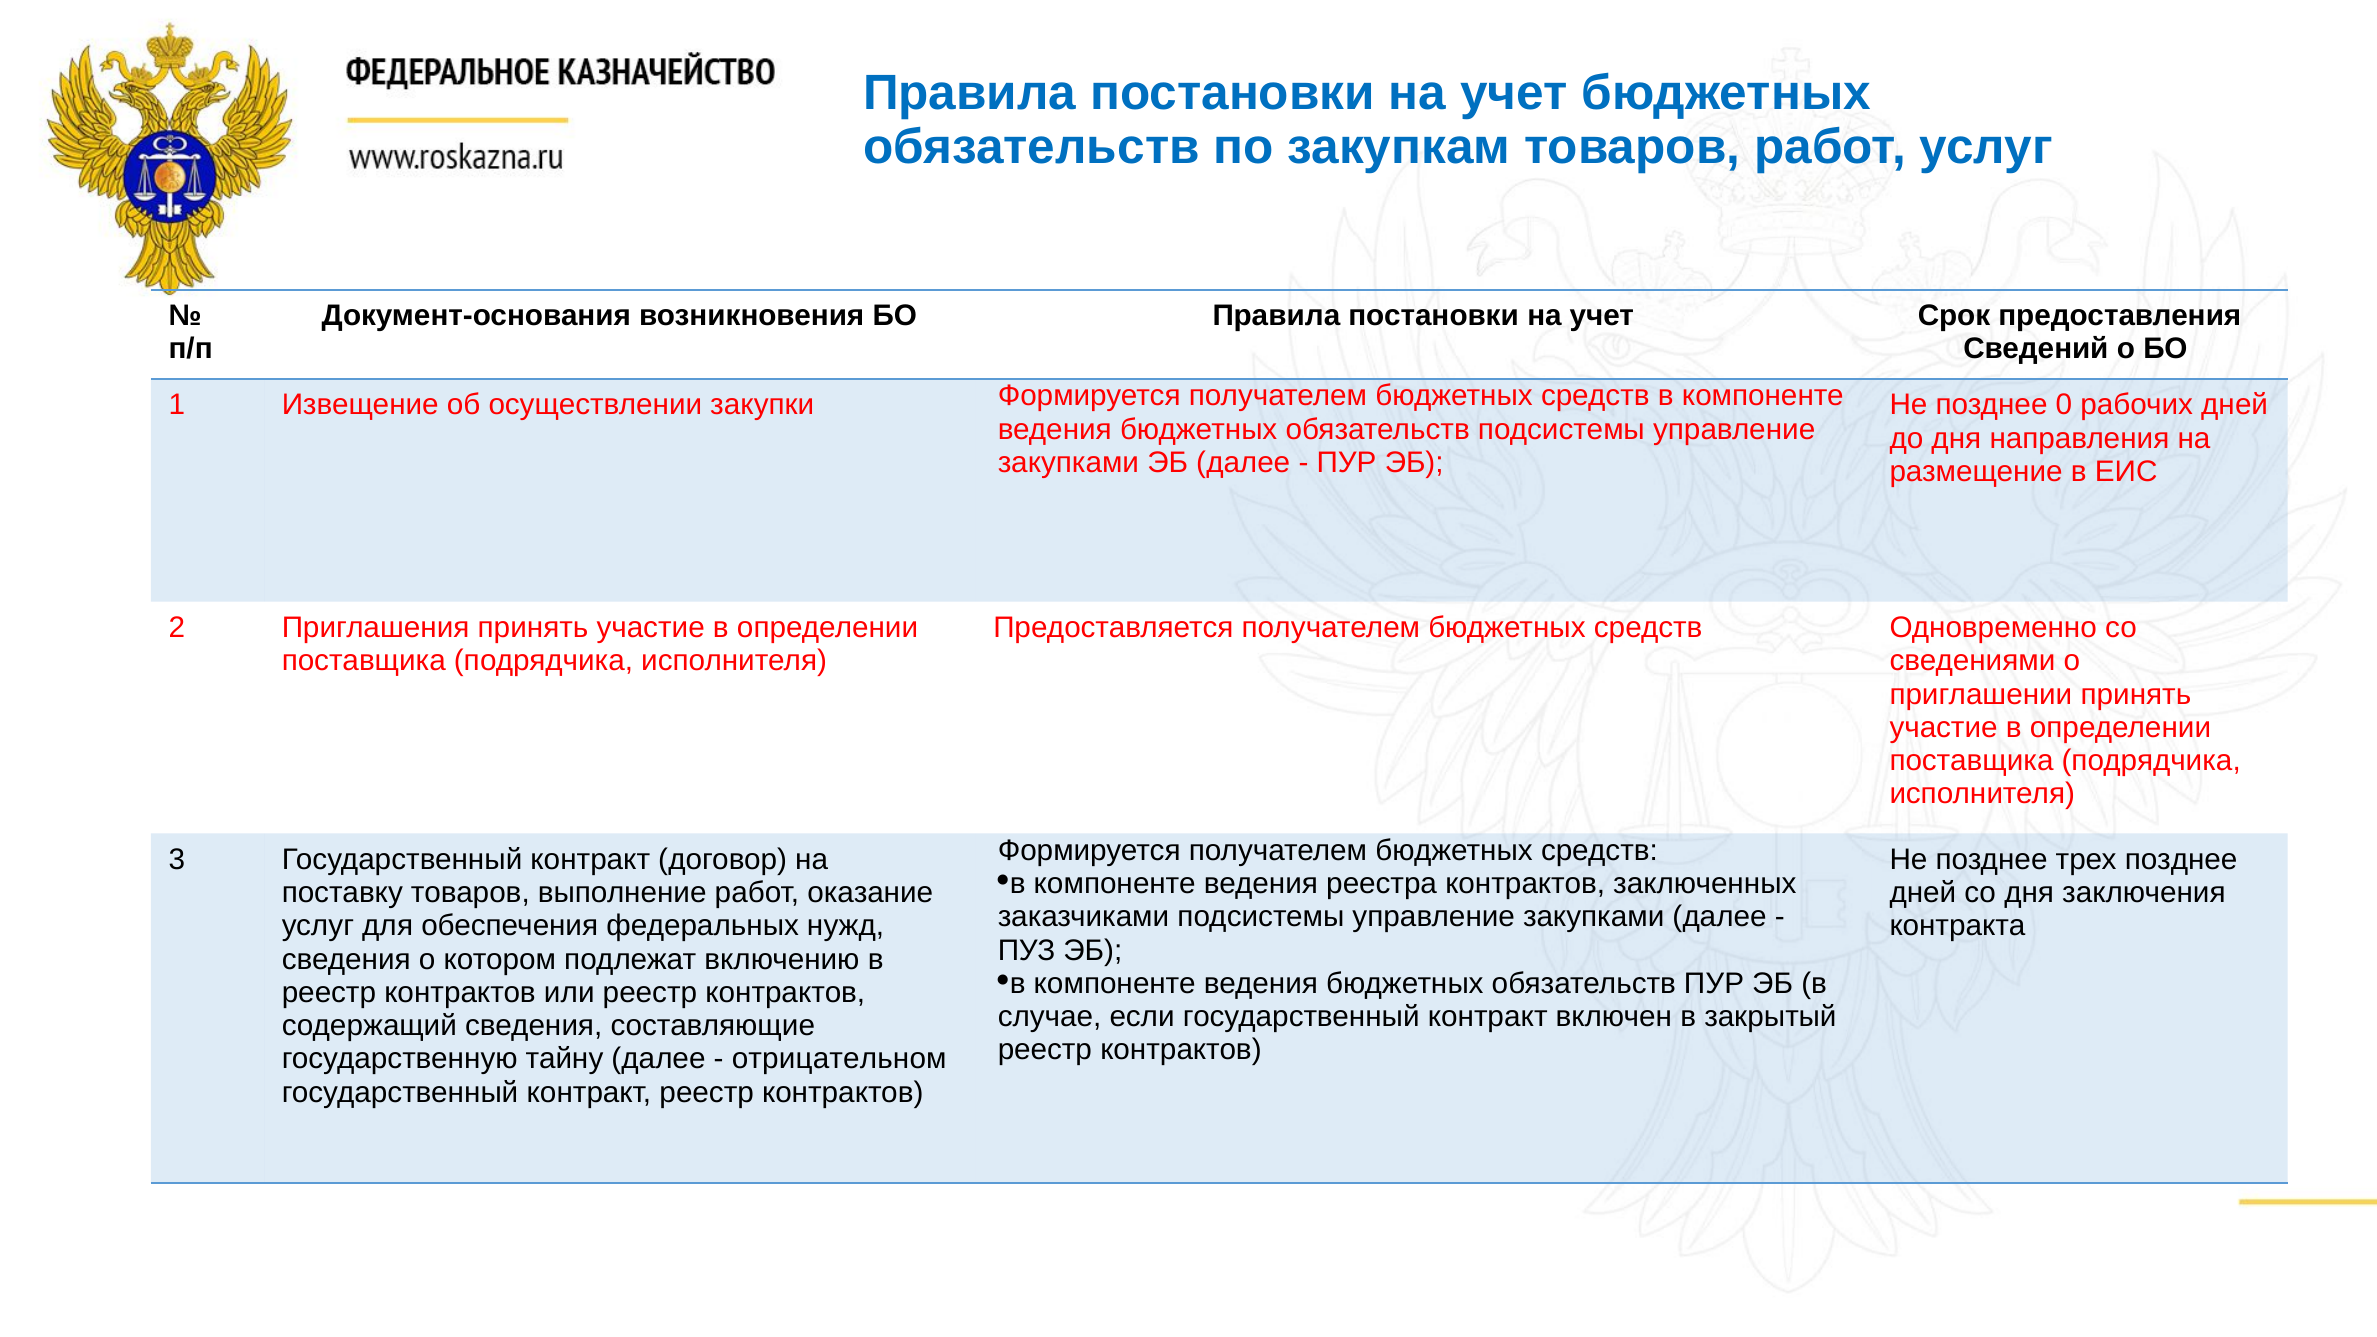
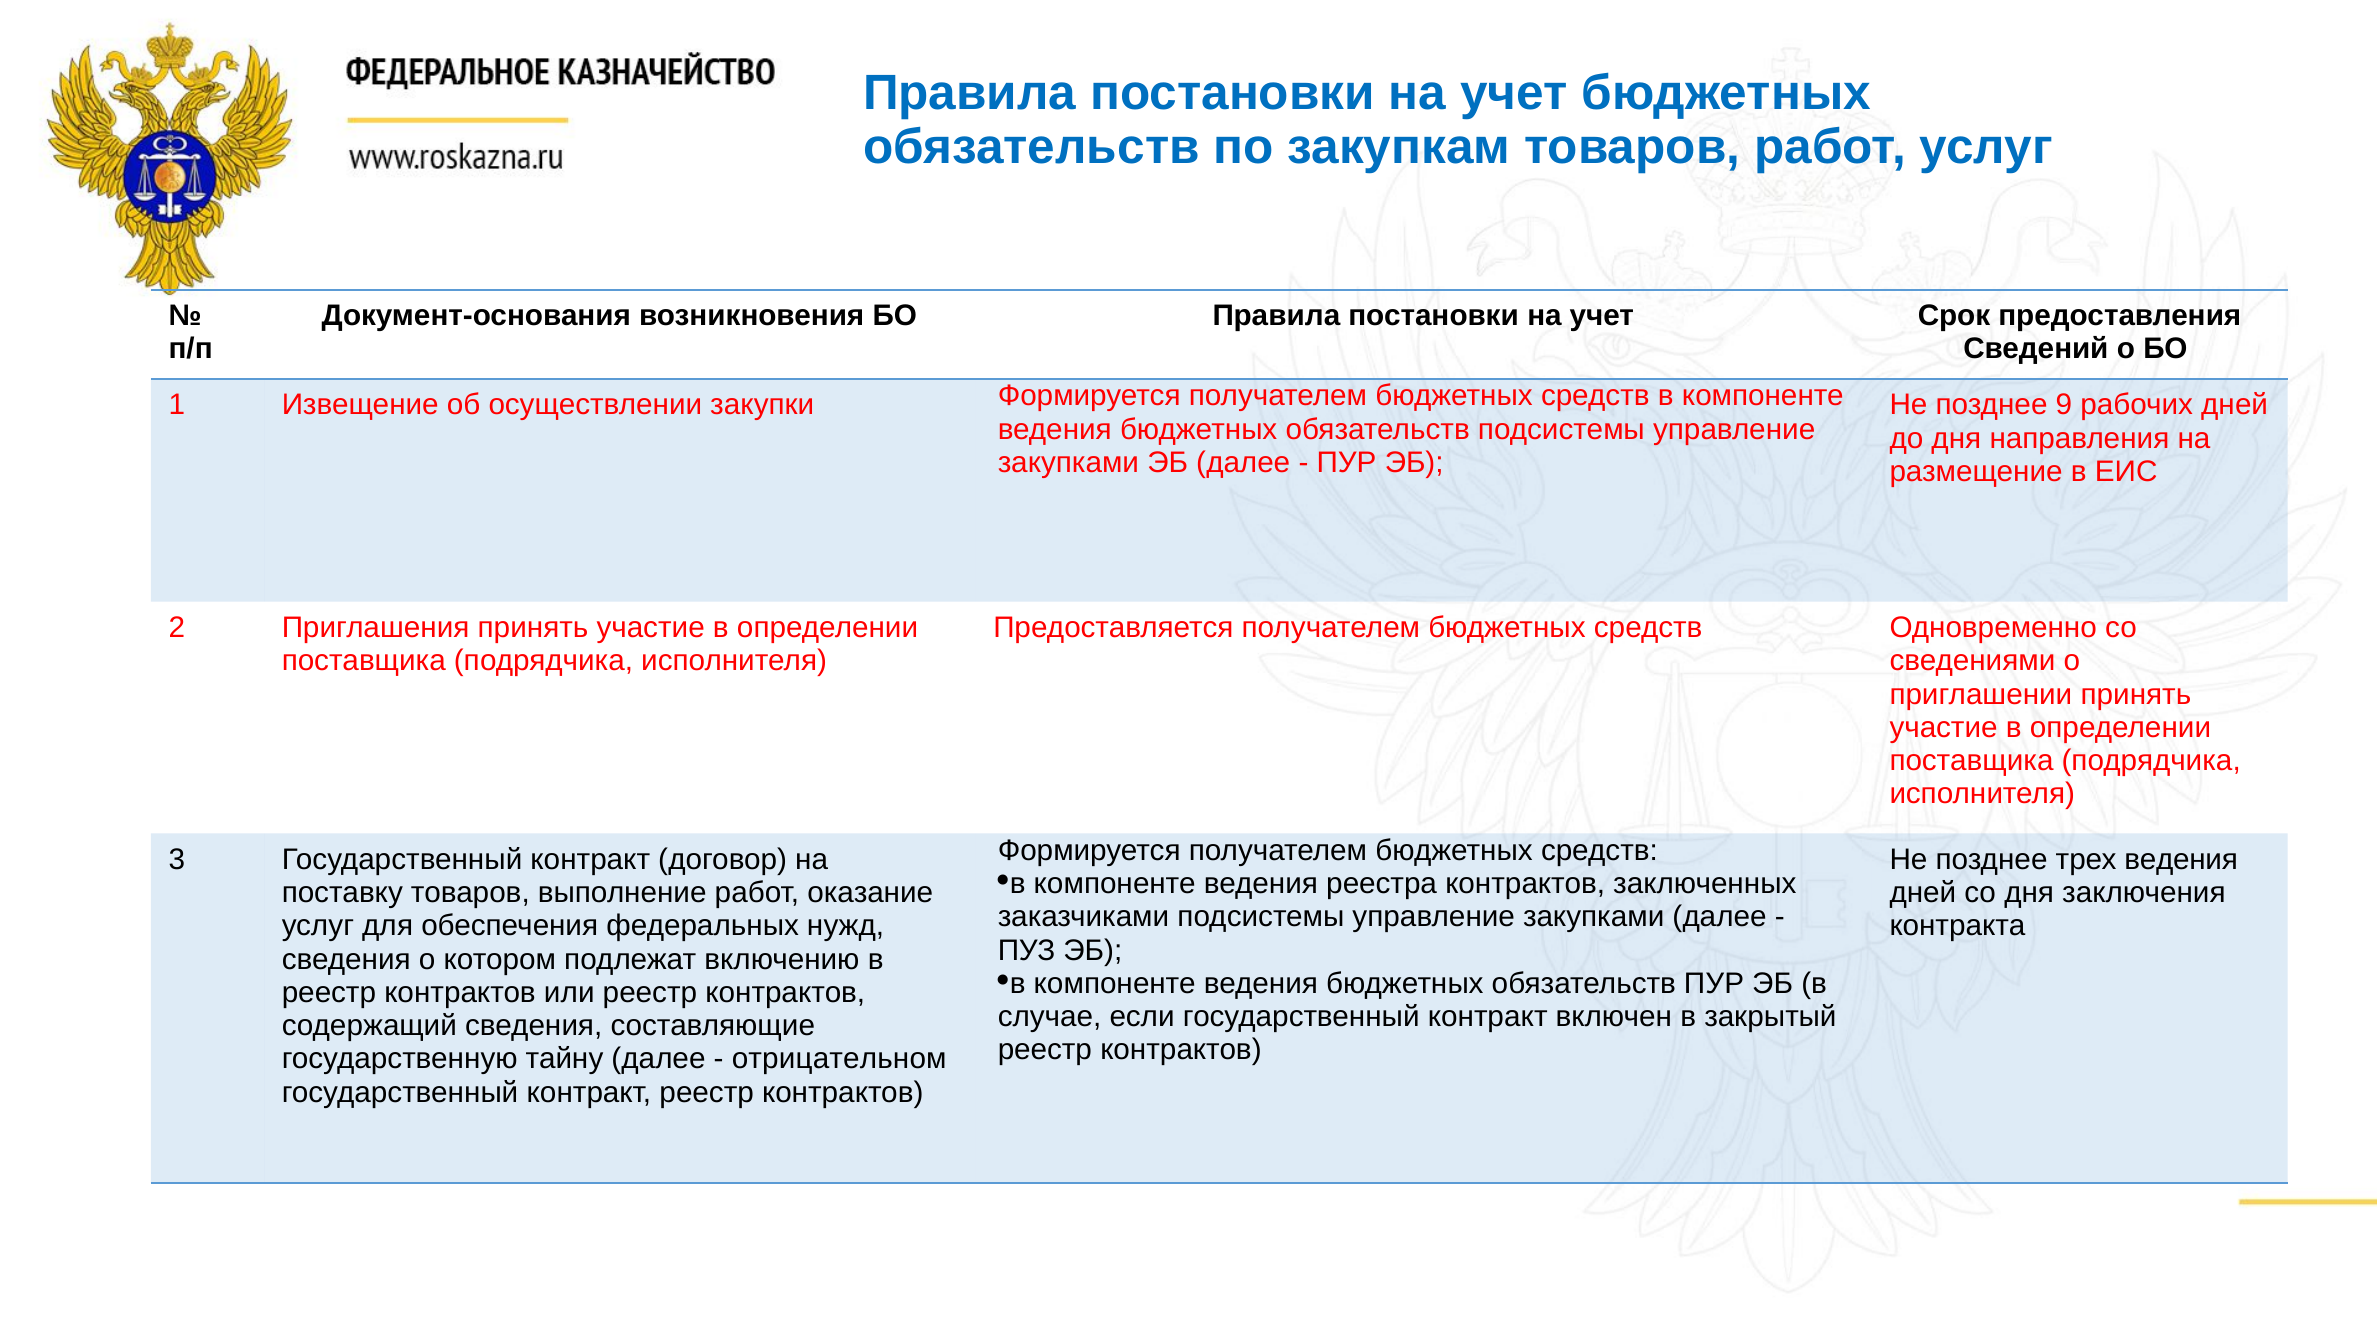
0: 0 -> 9
трех позднее: позднее -> ведения
